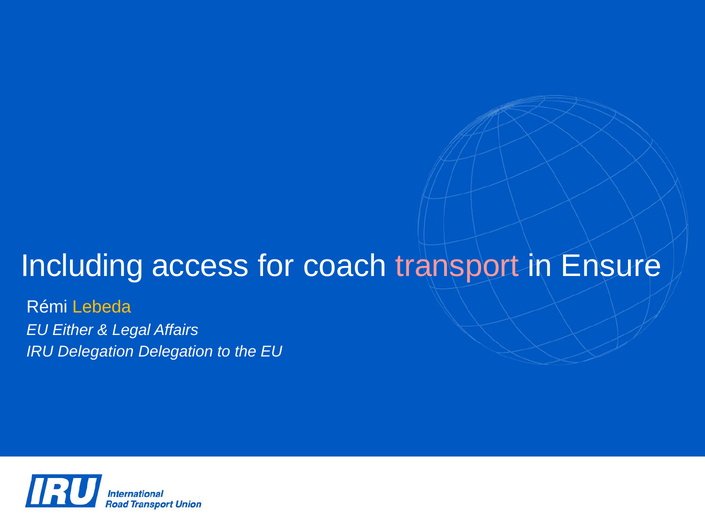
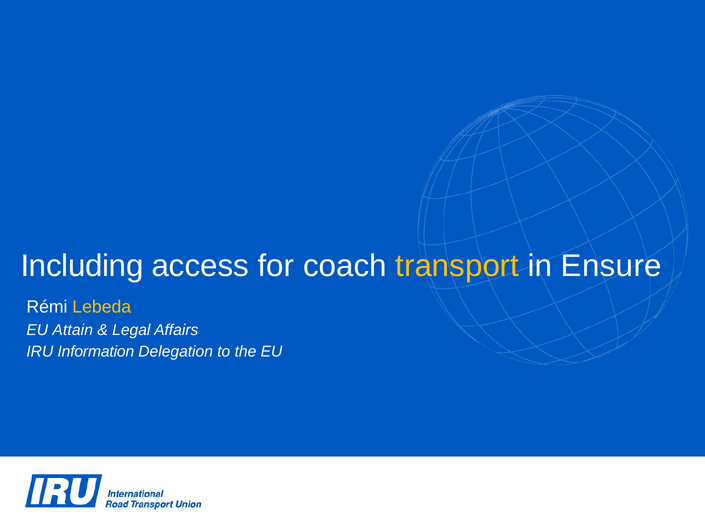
transport colour: pink -> yellow
Either: Either -> Attain
IRU Delegation: Delegation -> Information
